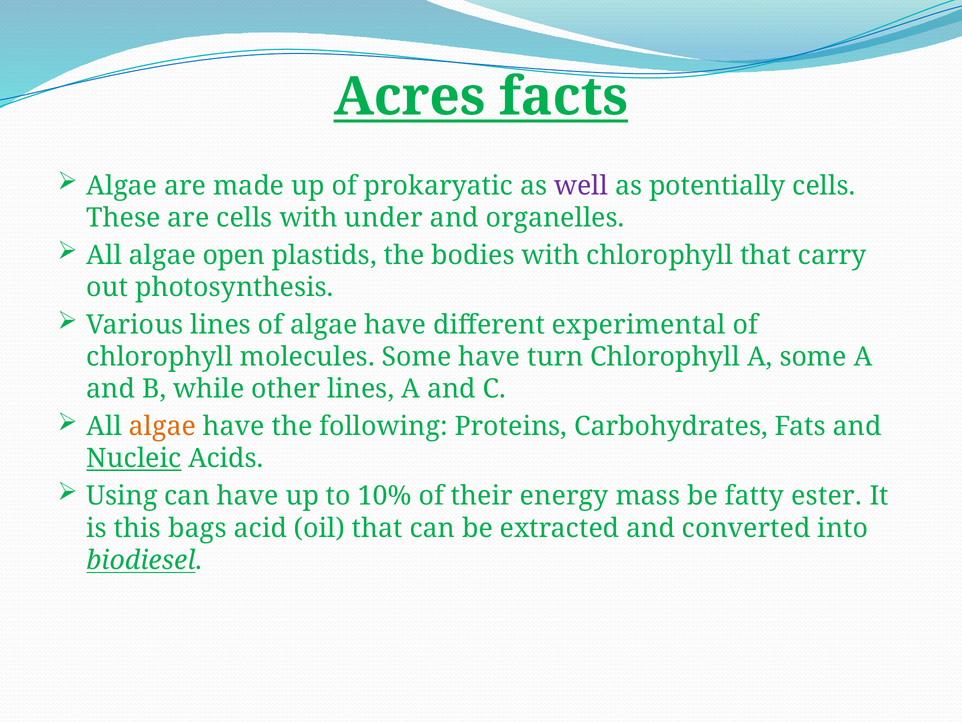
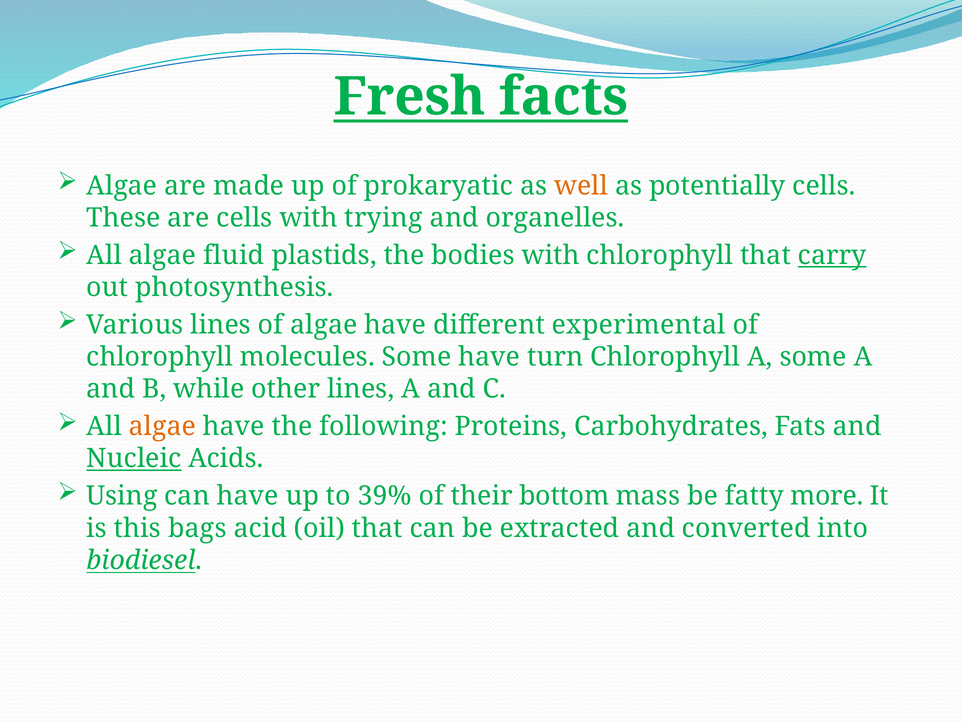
Acres: Acres -> Fresh
well colour: purple -> orange
under: under -> trying
open: open -> fluid
carry underline: none -> present
10%: 10% -> 39%
energy: energy -> bottom
ester: ester -> more
